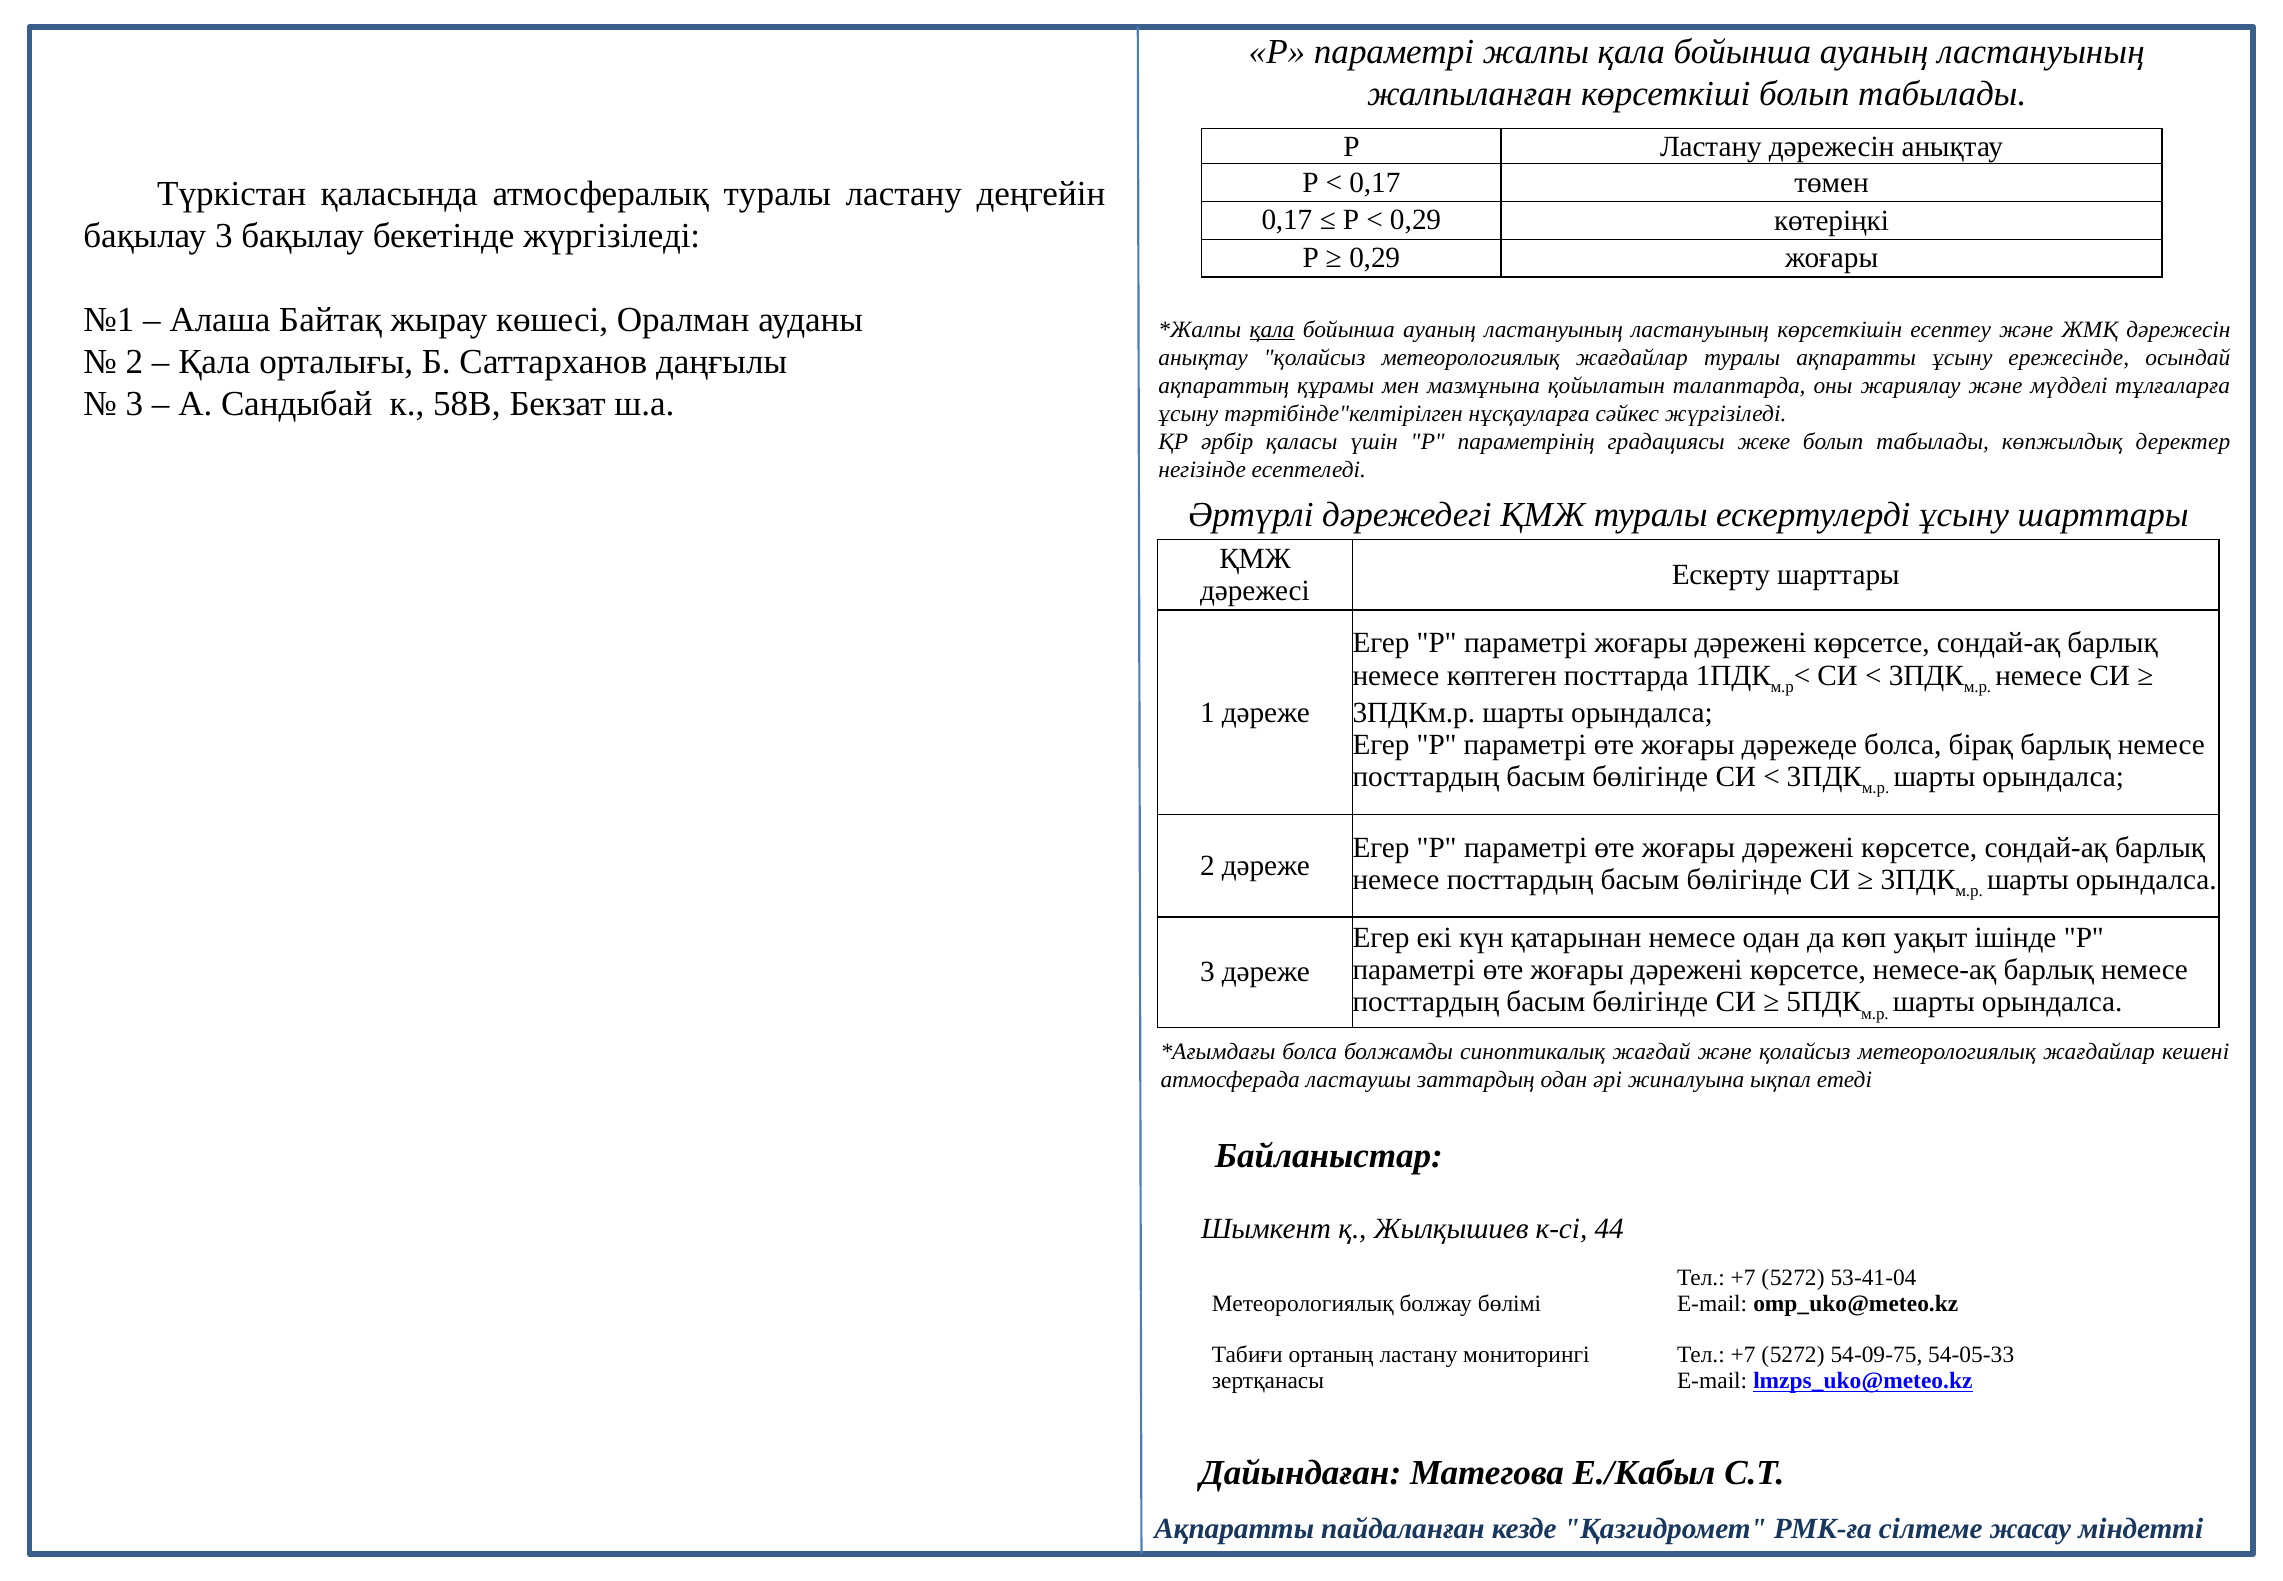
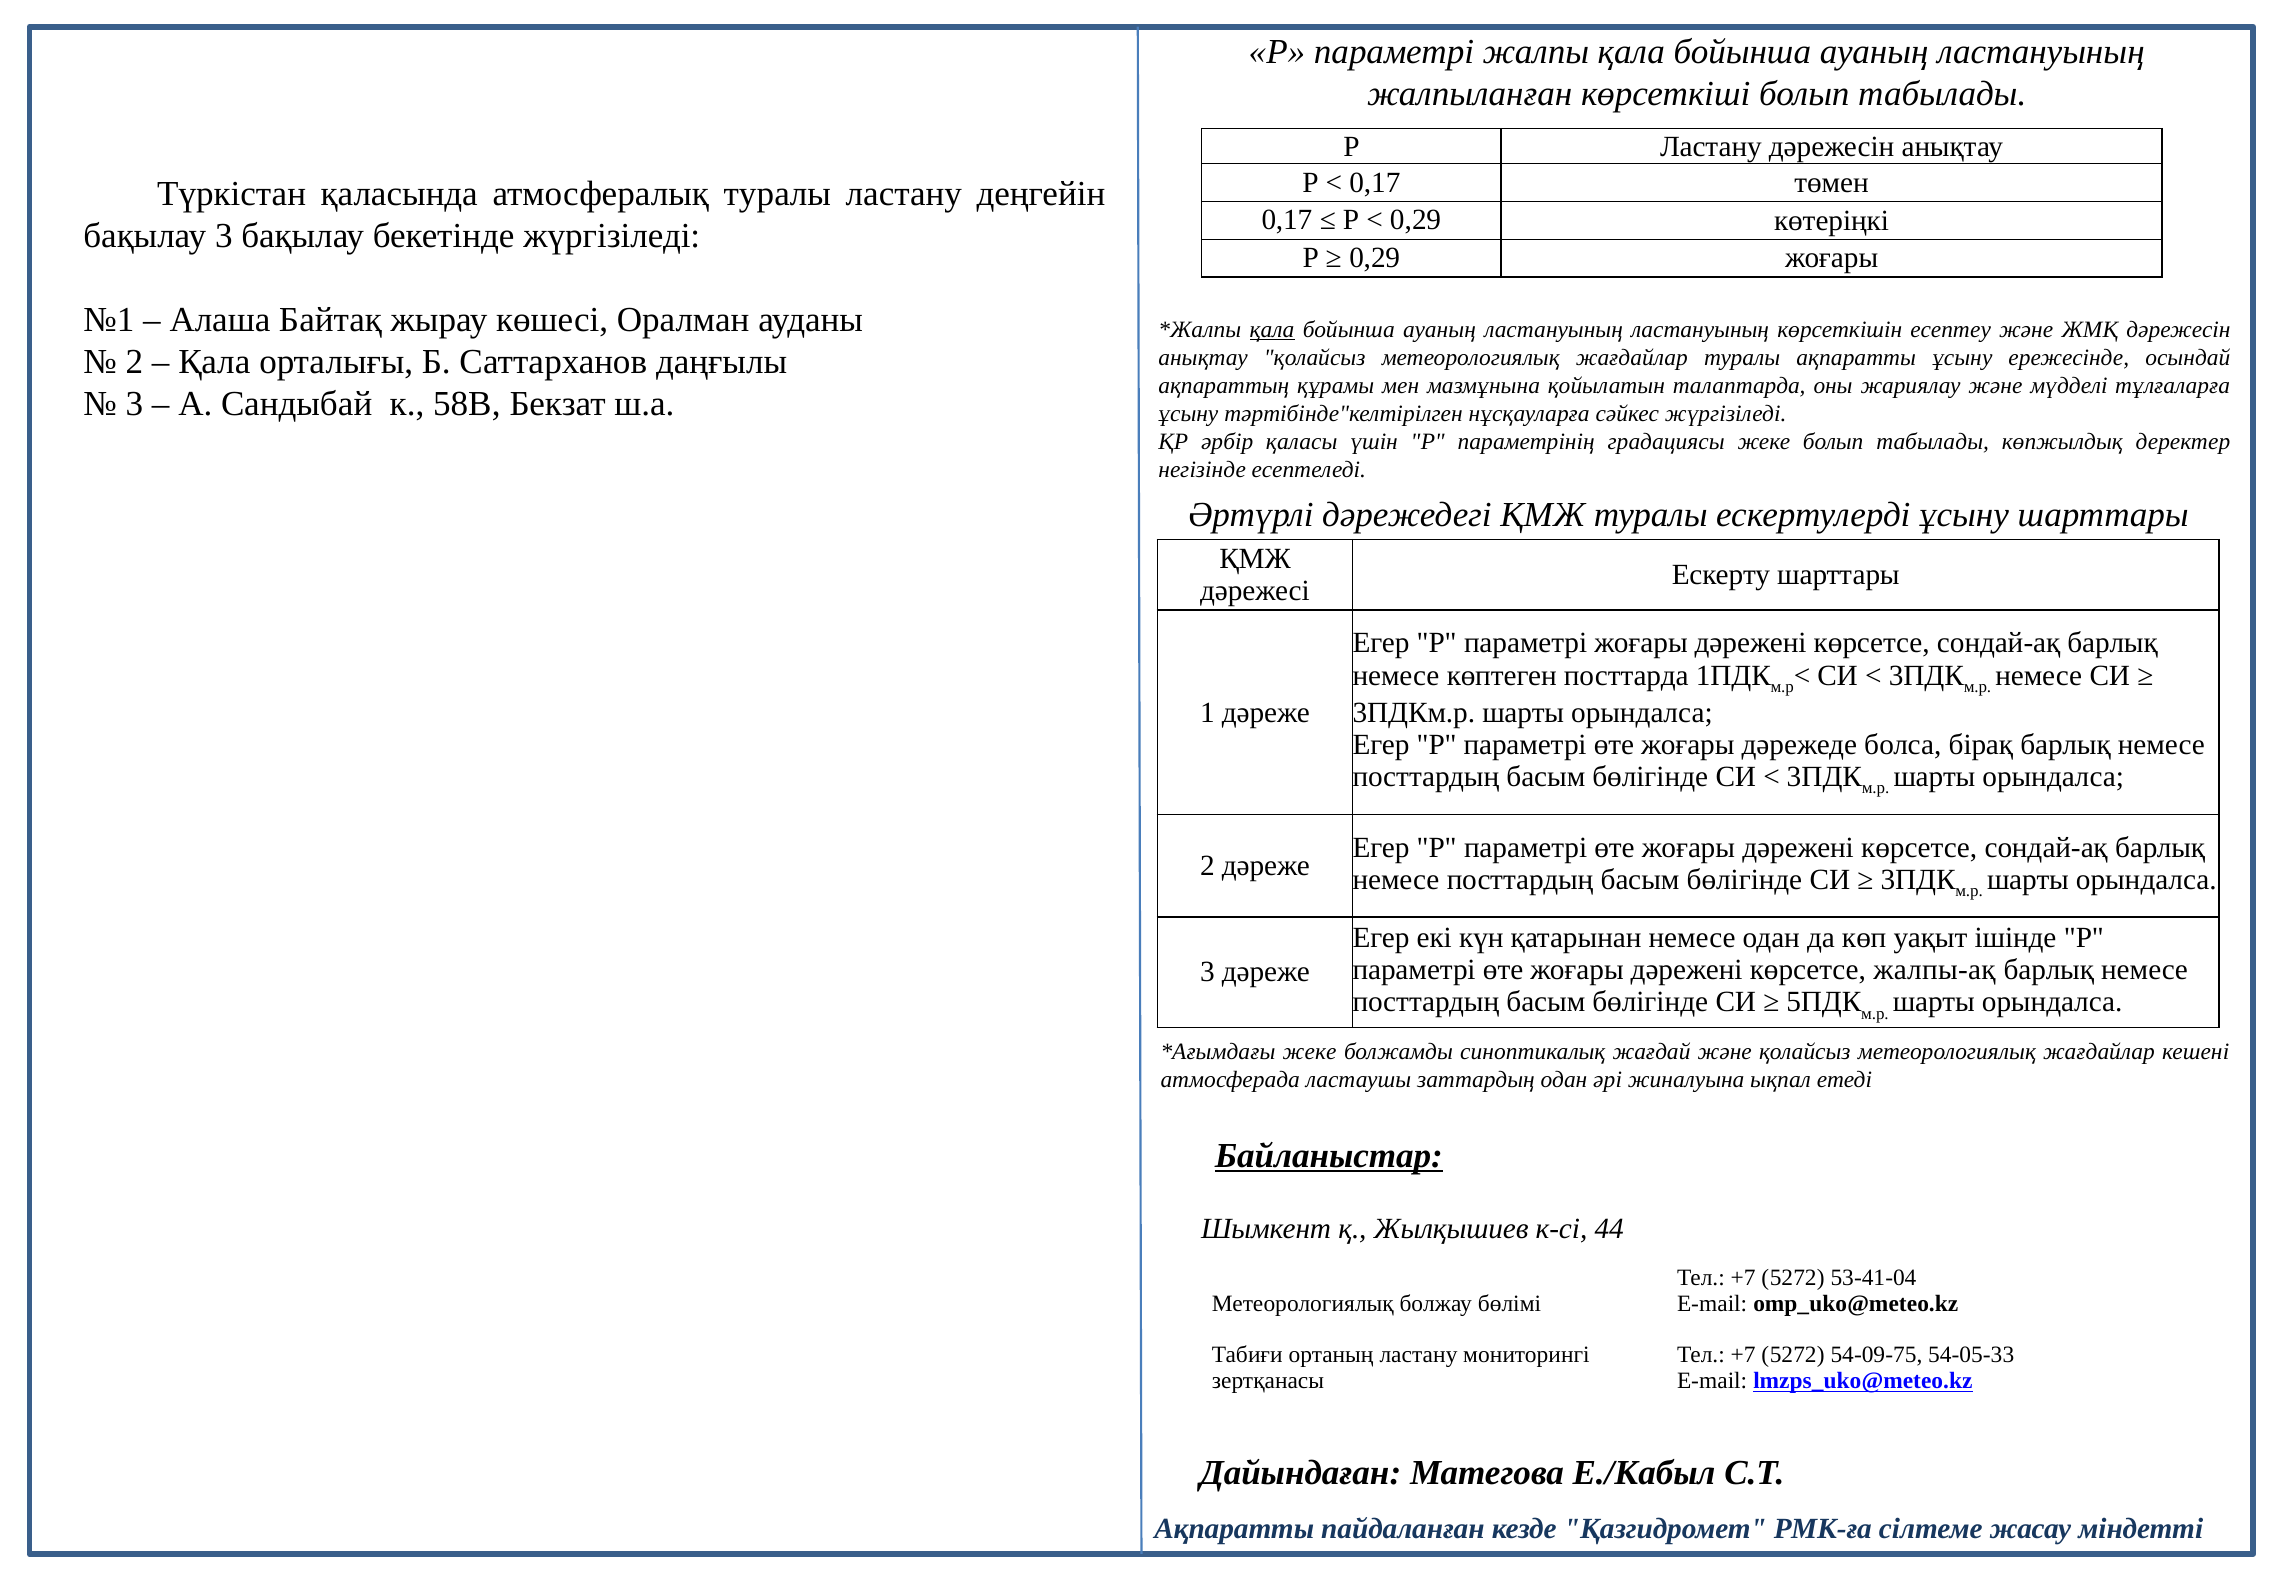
немесе-ақ: немесе-ақ -> жалпы-ақ
болса at (1310, 1052): болса -> жеке
Байланыстар underline: none -> present
